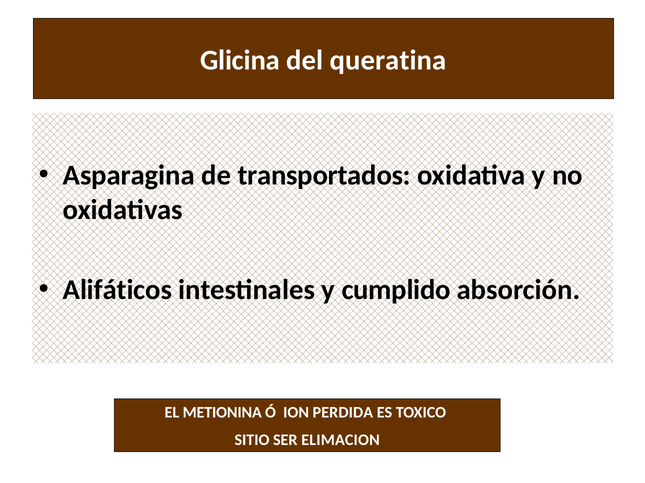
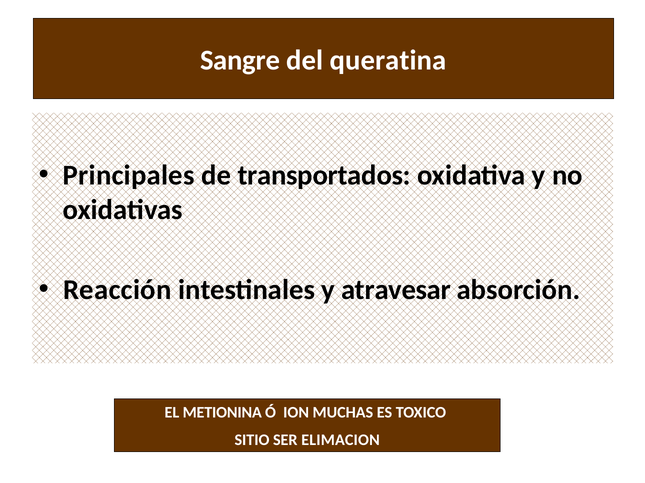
Glicina: Glicina -> Sangre
Asparagina: Asparagina -> Principales
Alifáticos: Alifáticos -> Reacción
cumplido: cumplido -> atravesar
PERDIDA: PERDIDA -> MUCHAS
